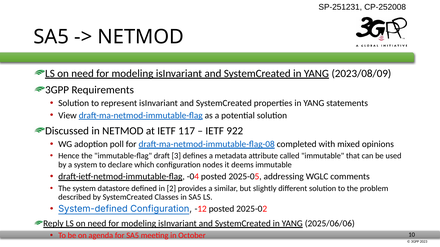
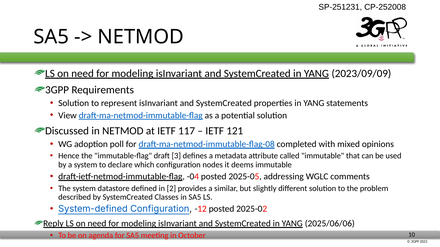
2023/08/09: 2023/08/09 -> 2023/09/09
922: 922 -> 121
